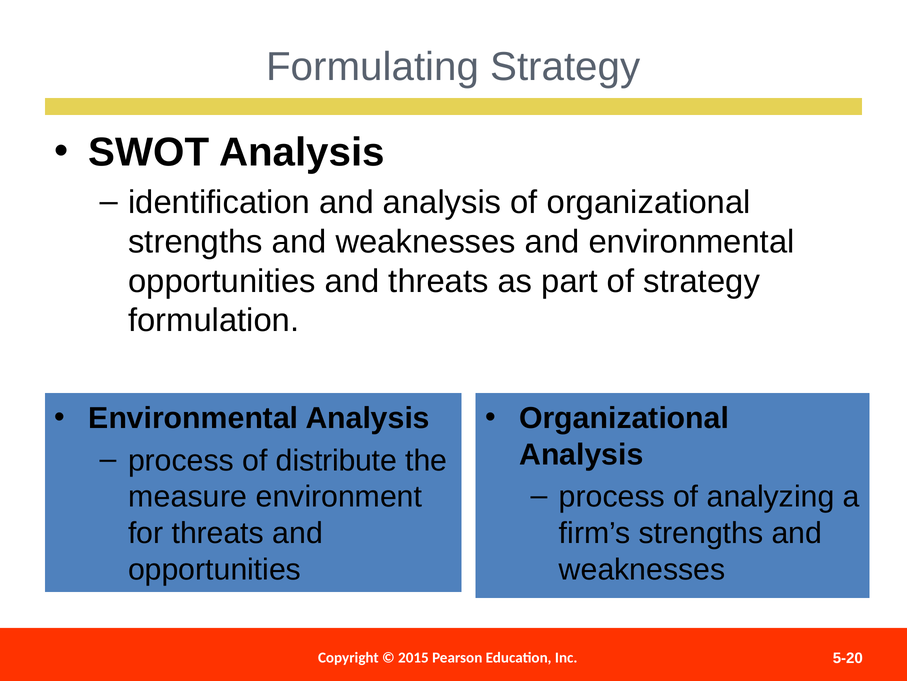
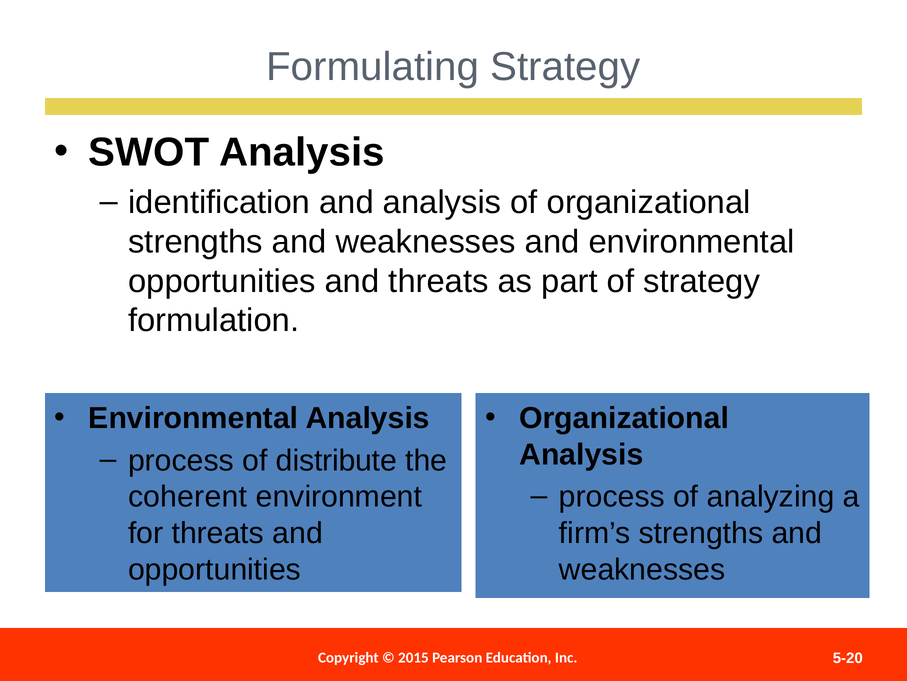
measure: measure -> coherent
